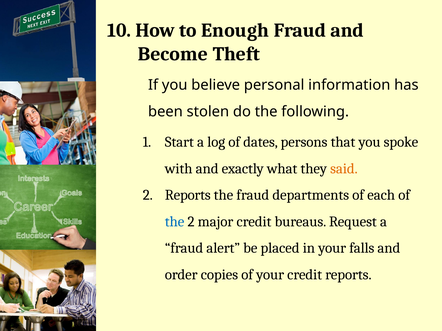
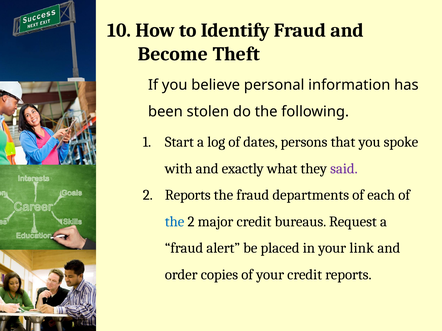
Enough: Enough -> Identify
said colour: orange -> purple
falls: falls -> link
